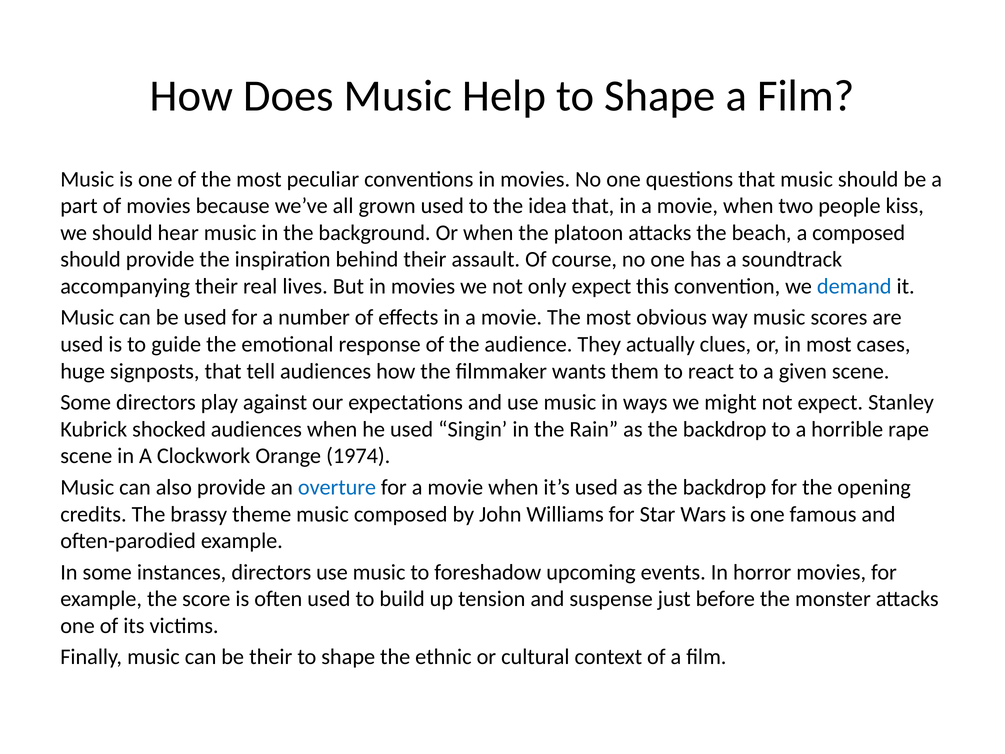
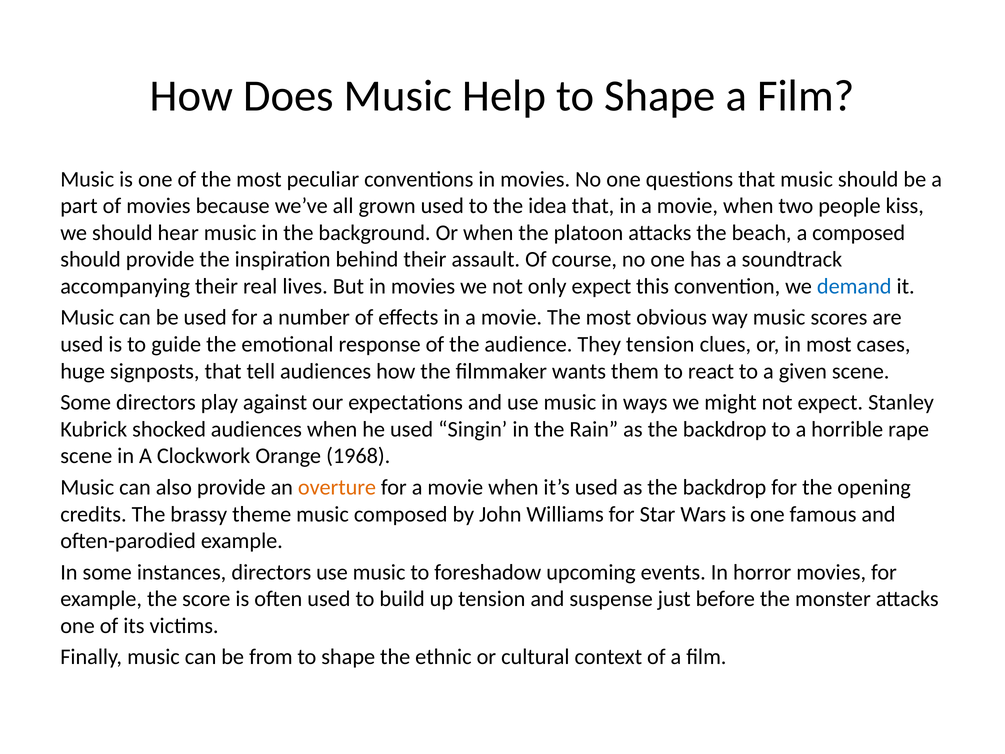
They actually: actually -> tension
1974: 1974 -> 1968
overture colour: blue -> orange
be their: their -> from
